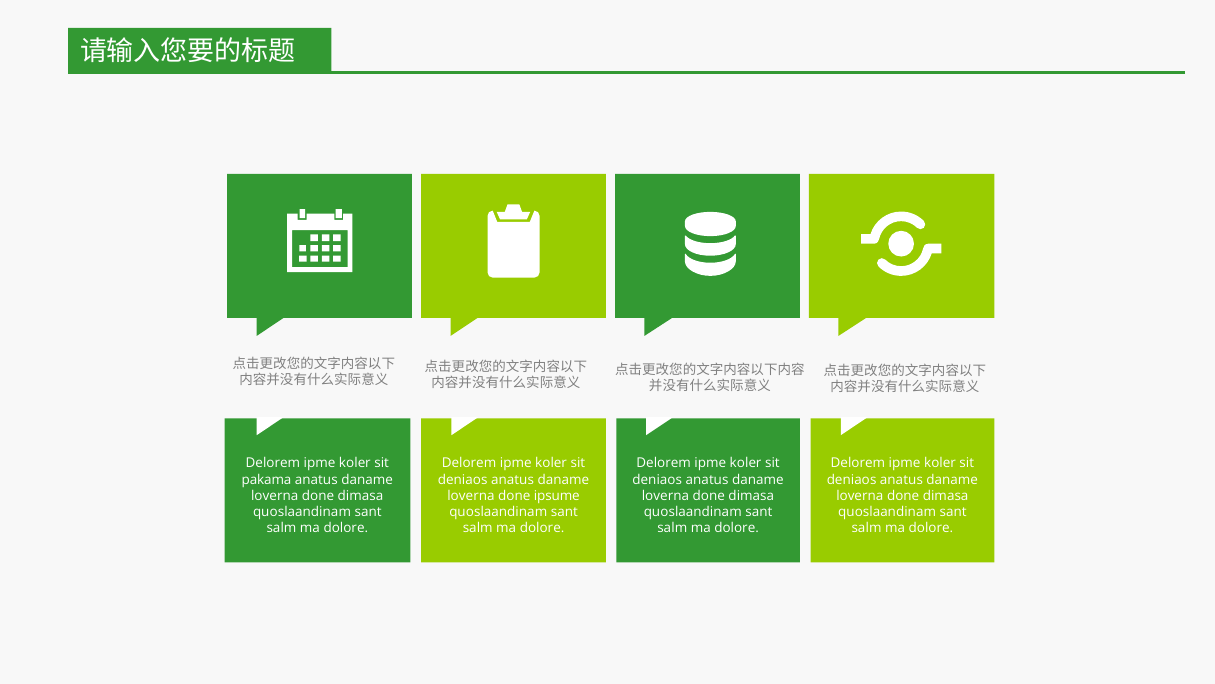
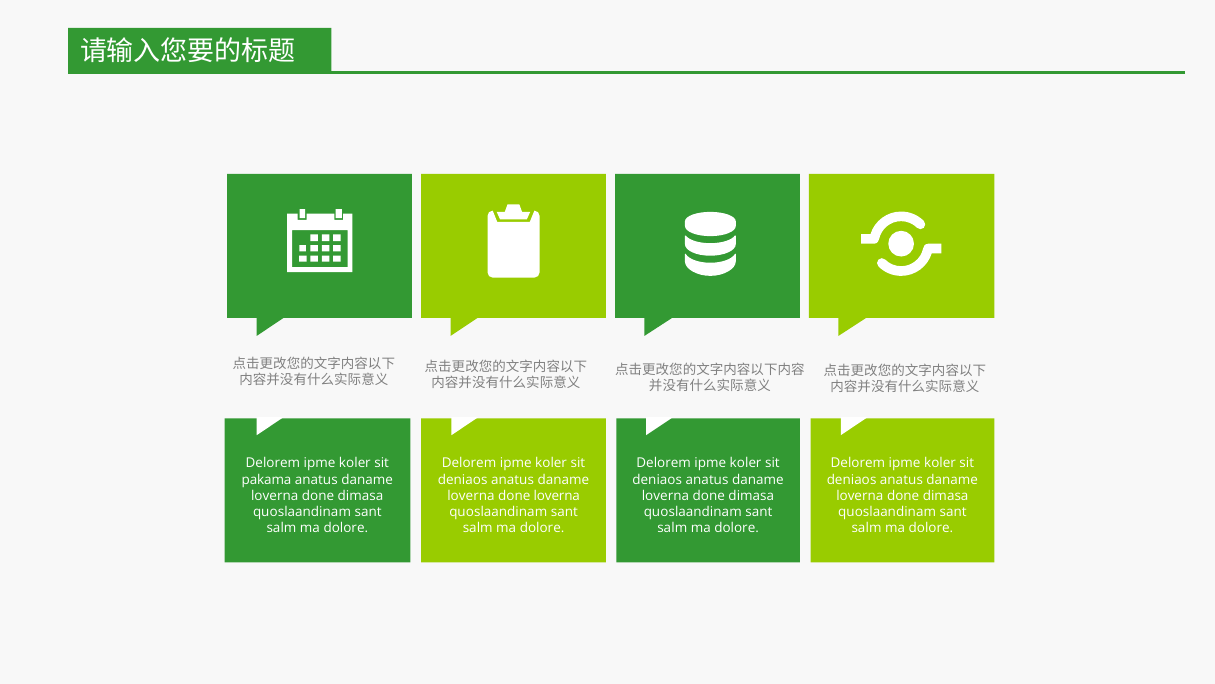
done ipsume: ipsume -> loverna
